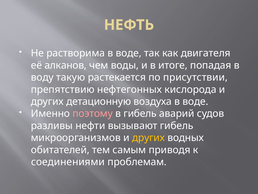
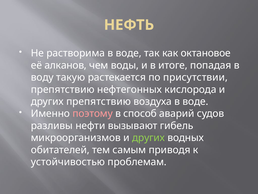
двигателя: двигателя -> октановое
других детационную: детационную -> препятствию
в гибель: гибель -> способ
других at (149, 137) colour: yellow -> light green
соединениями: соединениями -> устойчивостью
